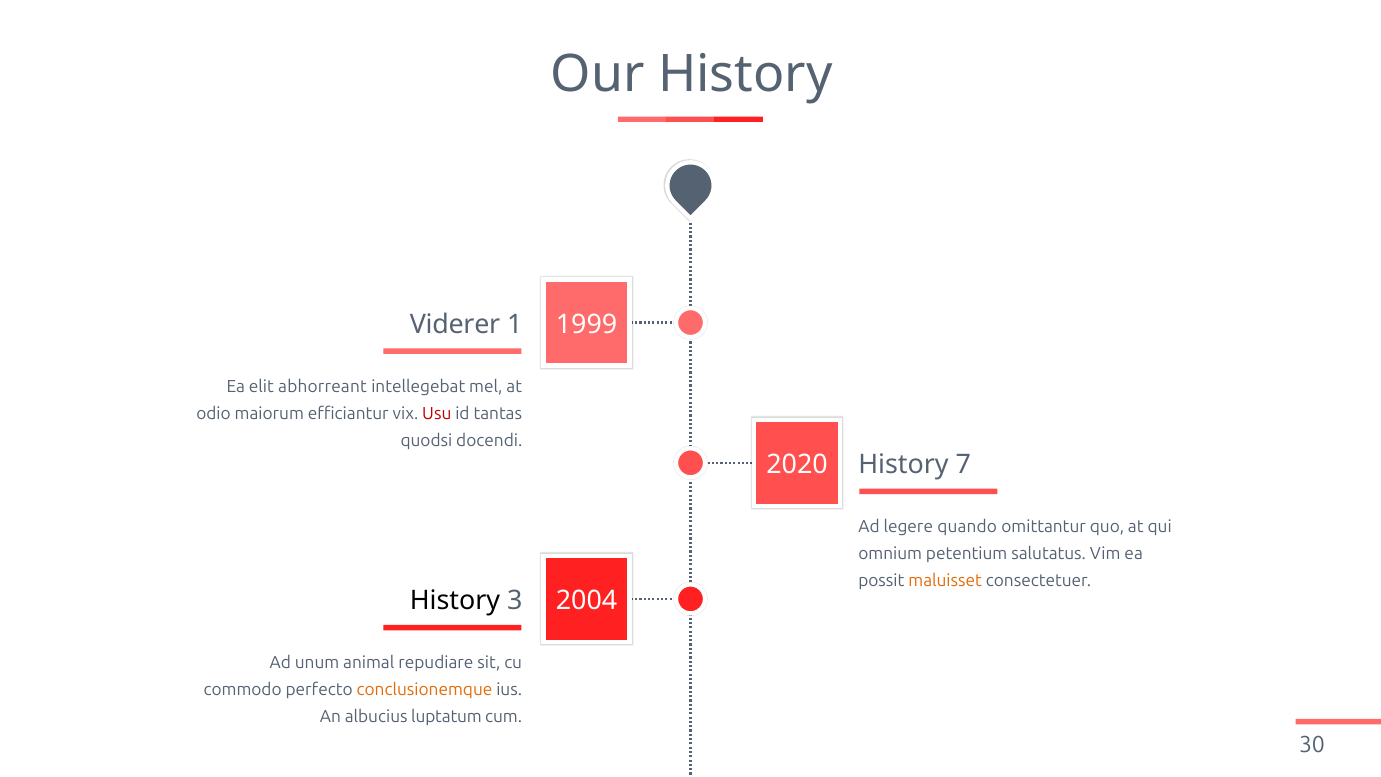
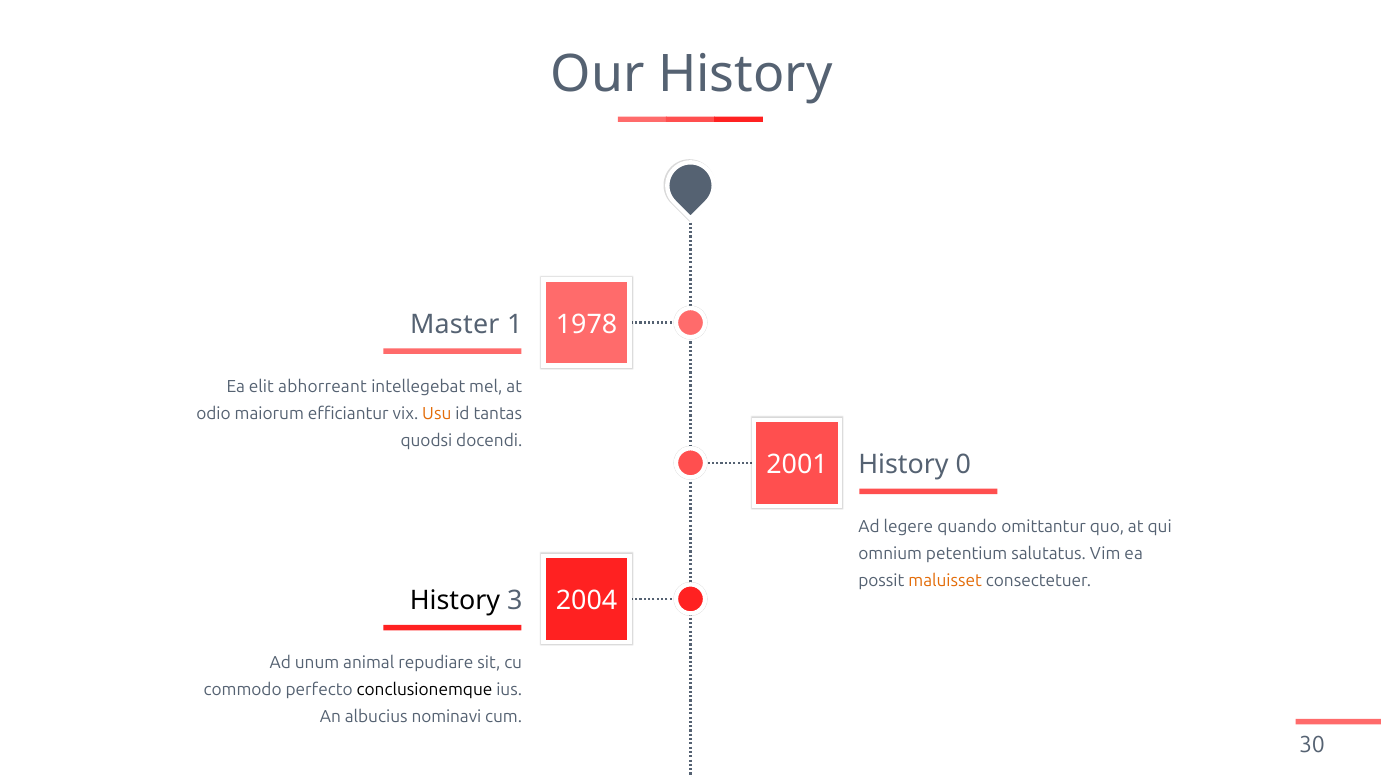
Viderer: Viderer -> Master
1999: 1999 -> 1978
Usu colour: red -> orange
2020: 2020 -> 2001
7: 7 -> 0
conclusionemque colour: orange -> black
luptatum: luptatum -> nominavi
